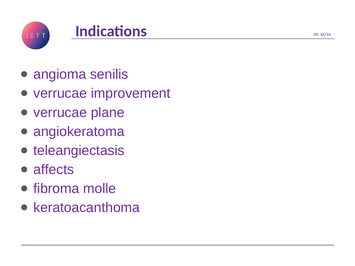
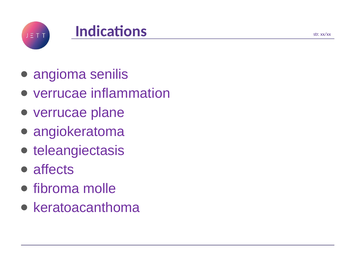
improvement: improvement -> inflammation
